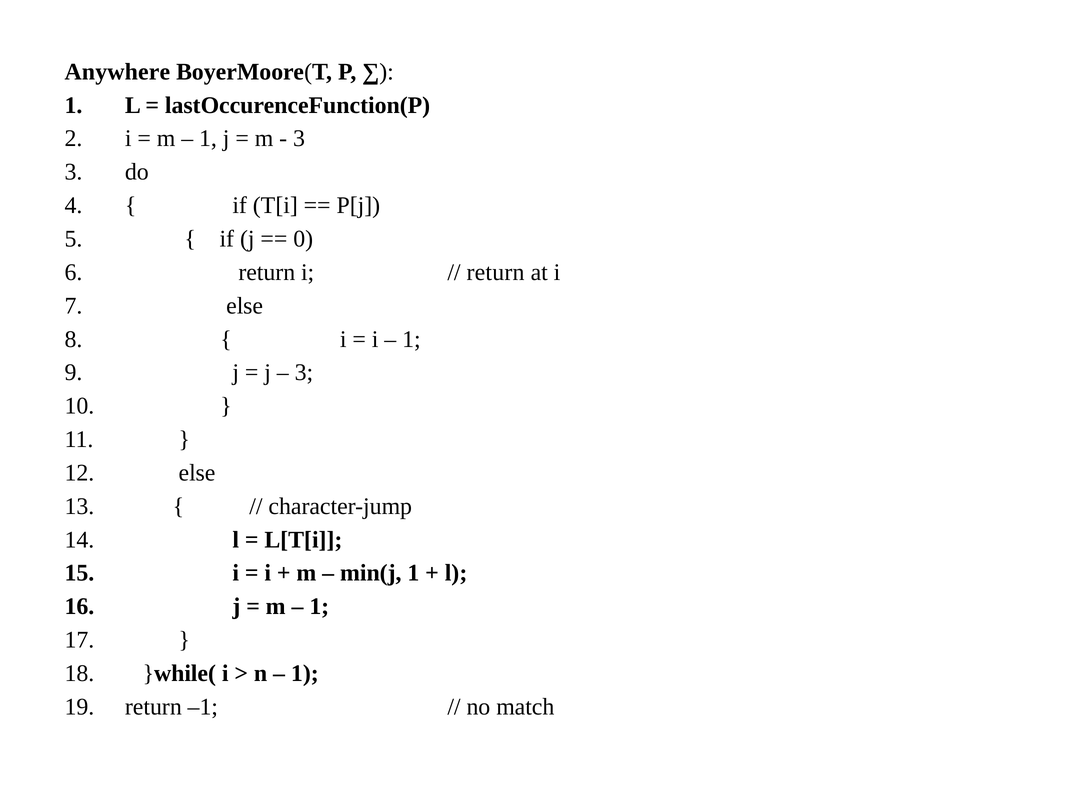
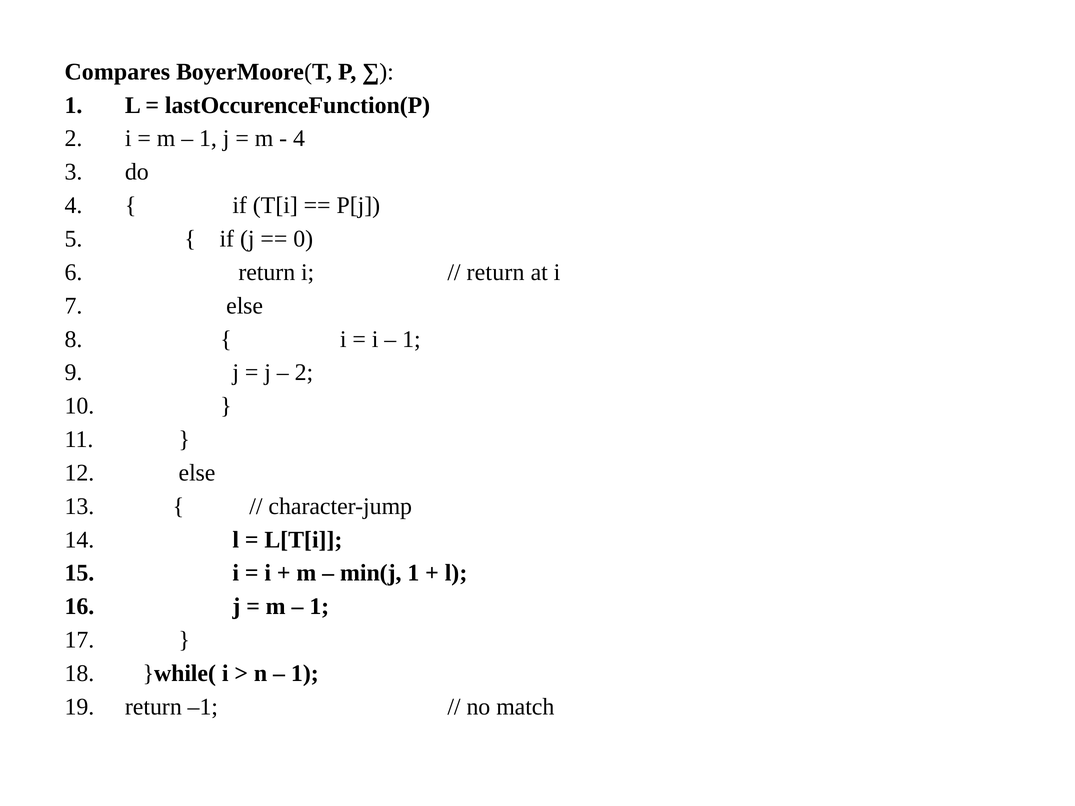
Anywhere: Anywhere -> Compares
3 at (299, 139): 3 -> 4
3 at (304, 373): 3 -> 2
